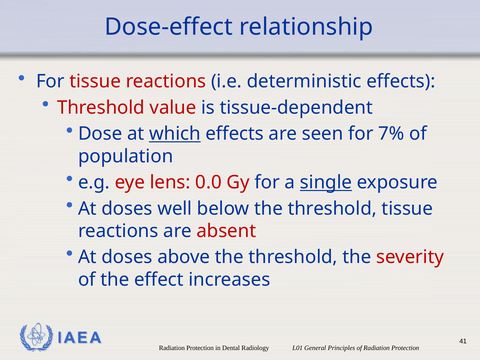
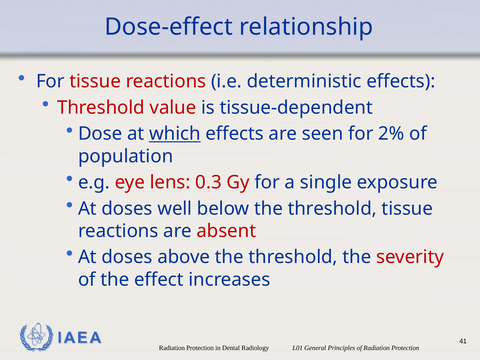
7%: 7% -> 2%
0.0: 0.0 -> 0.3
single underline: present -> none
